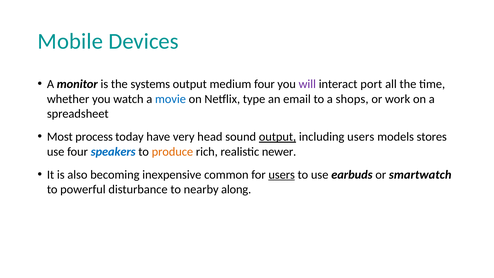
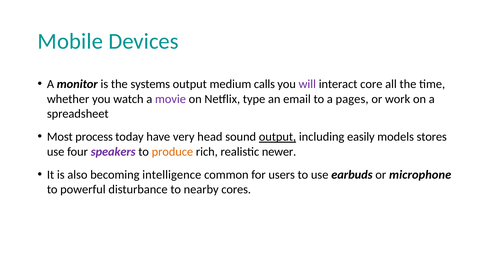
medium four: four -> calls
port: port -> core
movie colour: blue -> purple
shops: shops -> pages
including users: users -> easily
speakers colour: blue -> purple
inexpensive: inexpensive -> intelligence
users at (282, 175) underline: present -> none
smartwatch: smartwatch -> microphone
along: along -> cores
